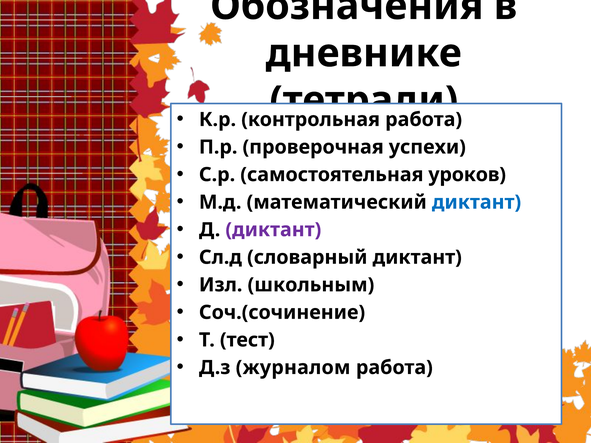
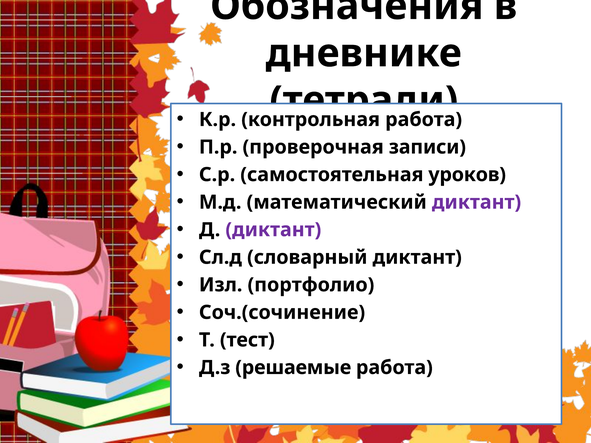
успехи: успехи -> записи
диктант at (477, 202) colour: blue -> purple
школьным: школьным -> портфолио
журналом: журналом -> решаемые
